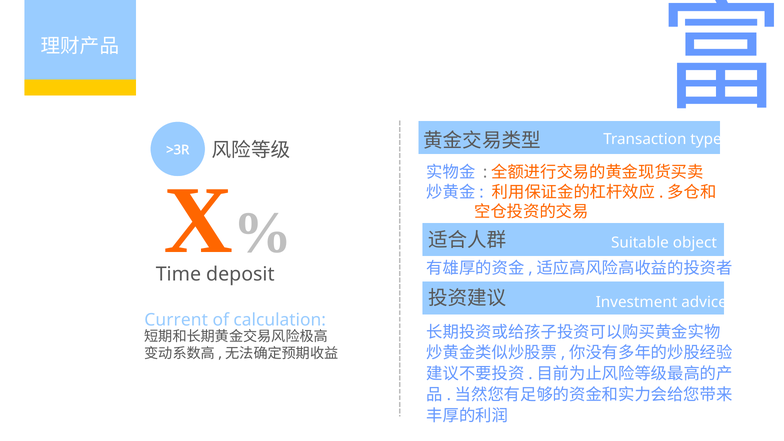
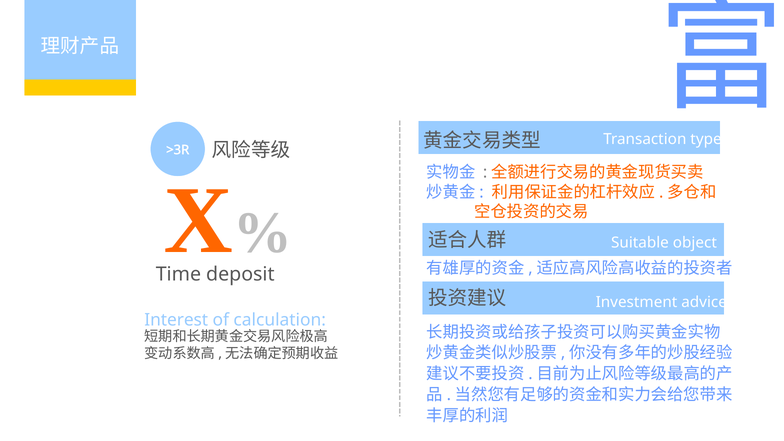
Current: Current -> Interest
